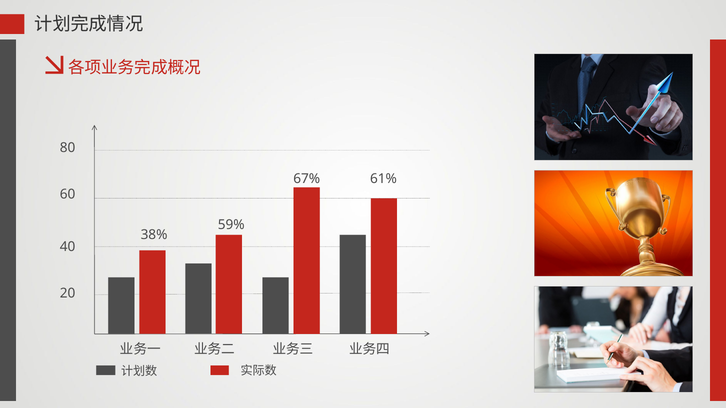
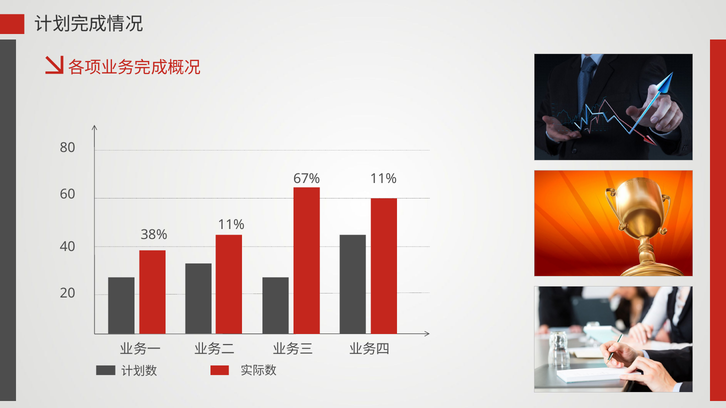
67% 61%: 61% -> 11%
59% at (231, 225): 59% -> 11%
